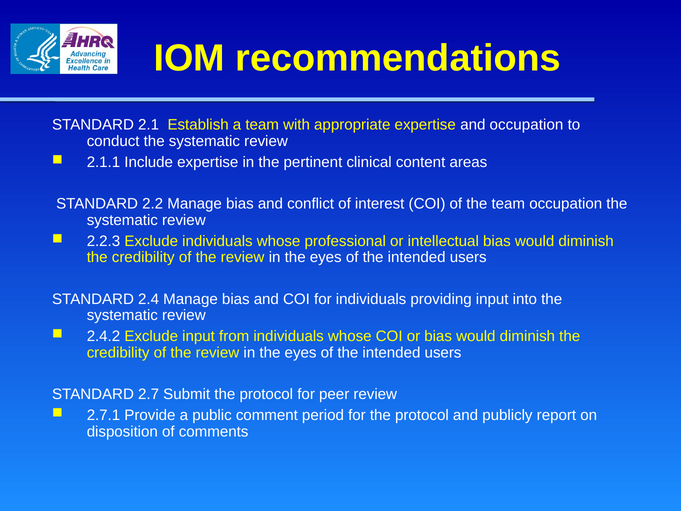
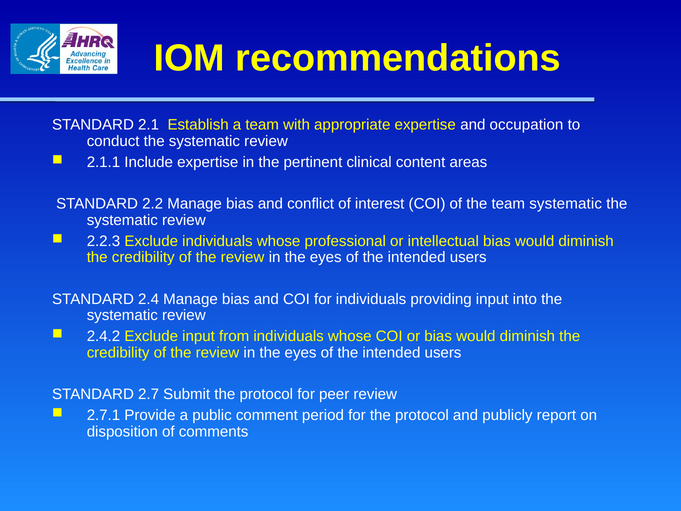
team occupation: occupation -> systematic
